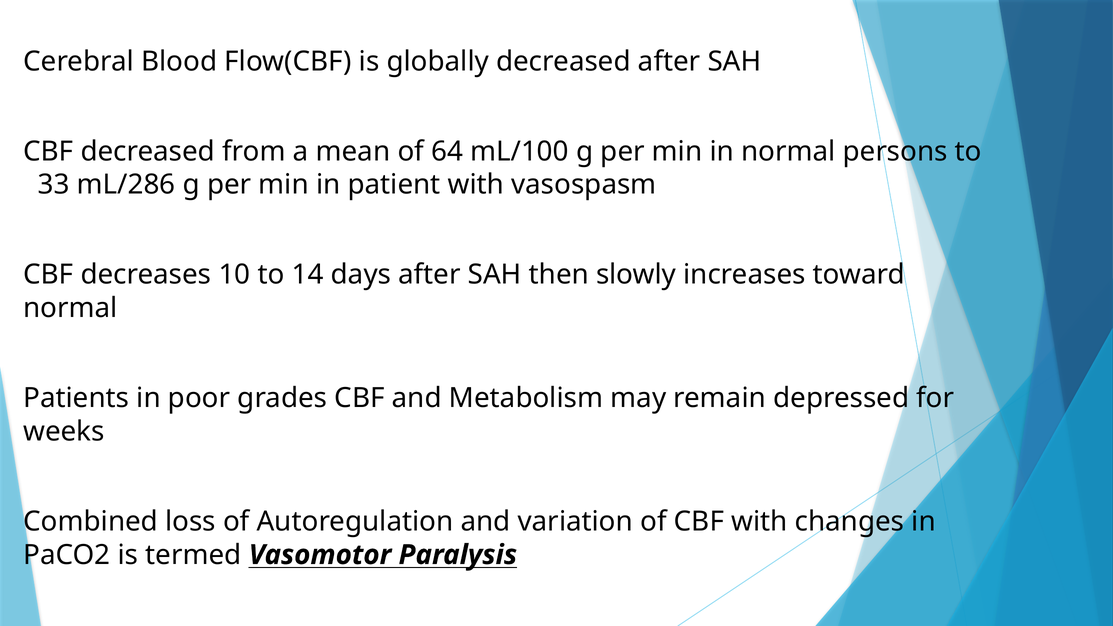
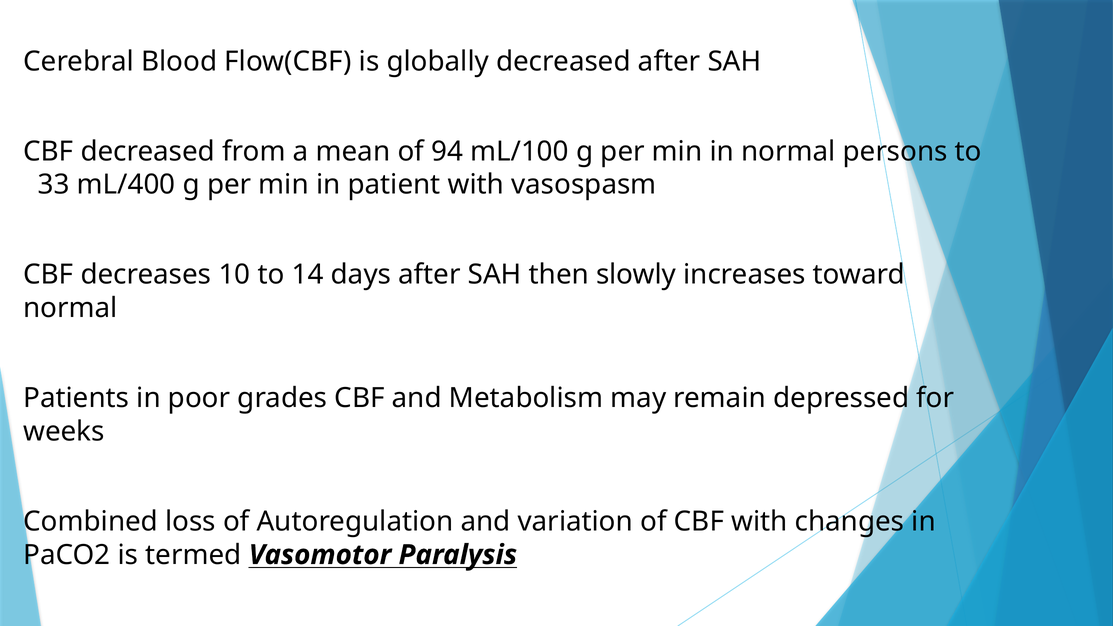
64: 64 -> 94
mL/286: mL/286 -> mL/400
